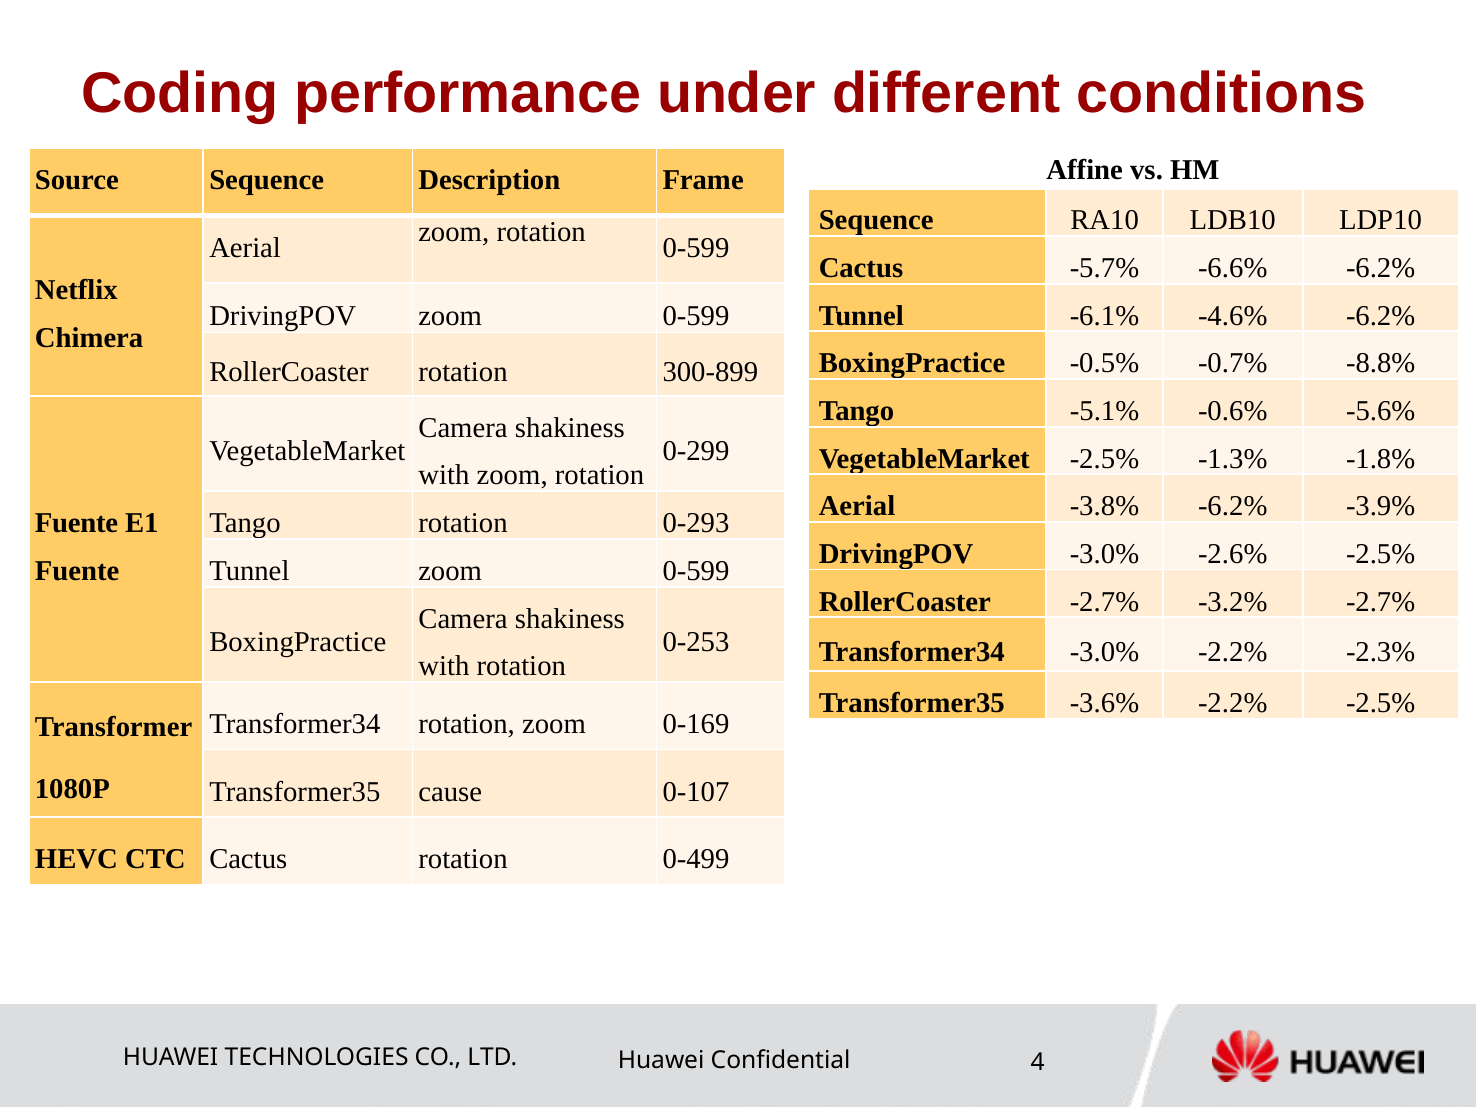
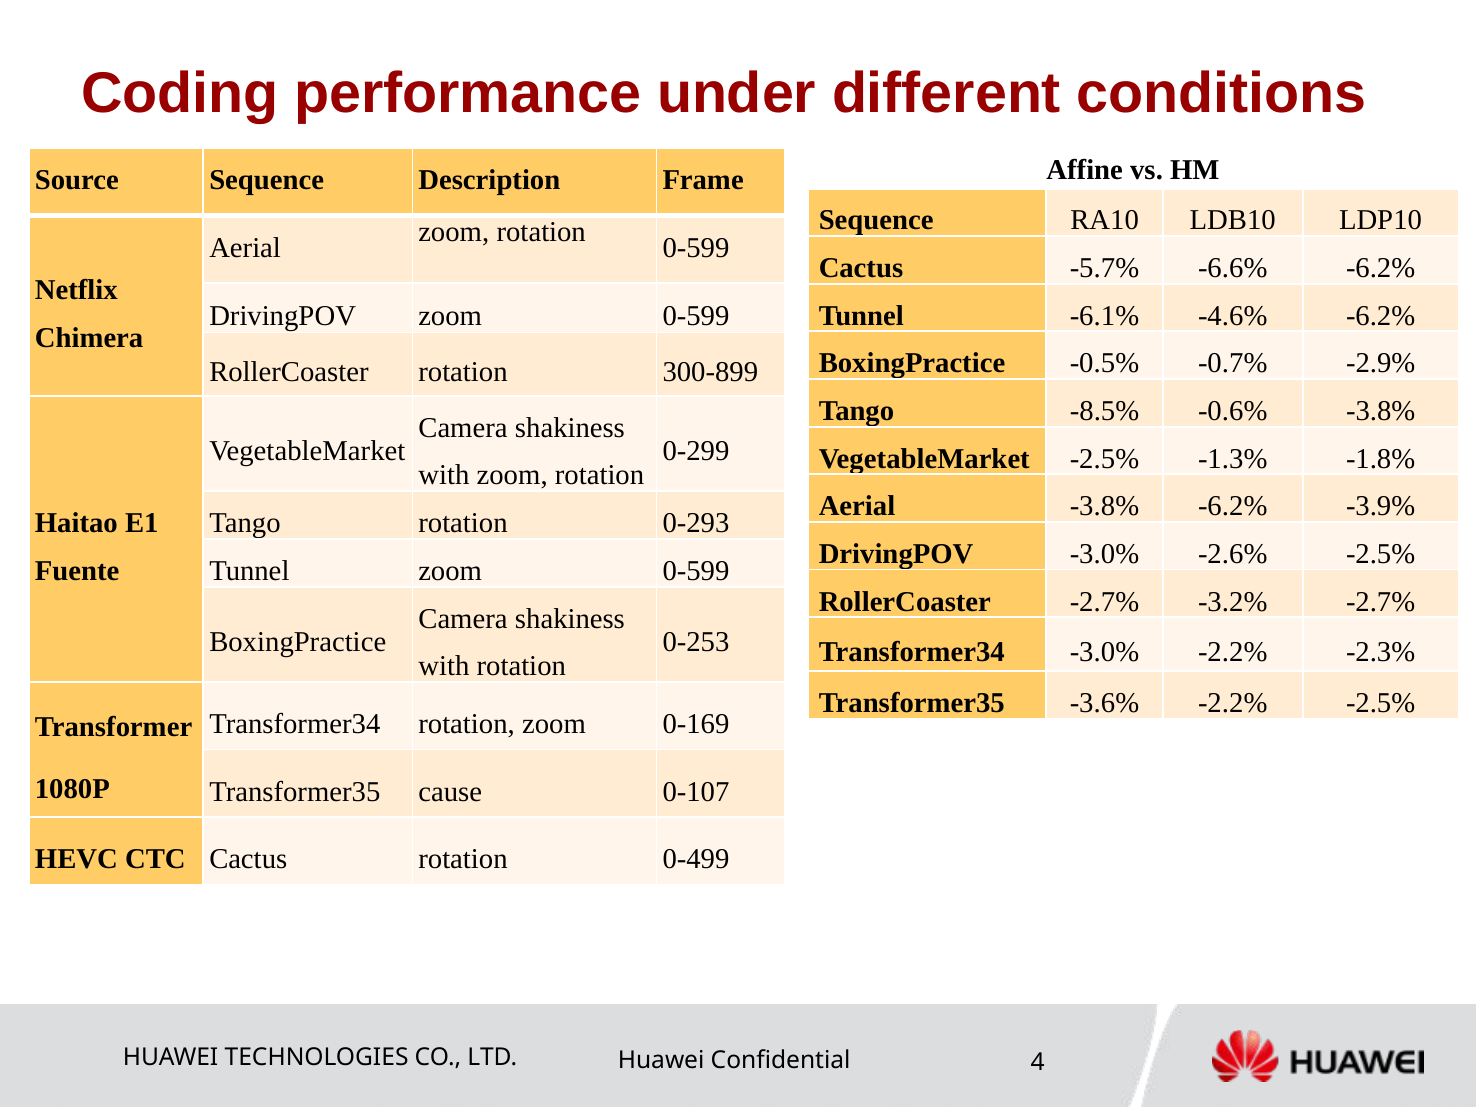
-8.8%: -8.8% -> -2.9%
-5.1%: -5.1% -> -8.5%
-0.6% -5.6%: -5.6% -> -3.8%
Fuente at (76, 523): Fuente -> Haitao
